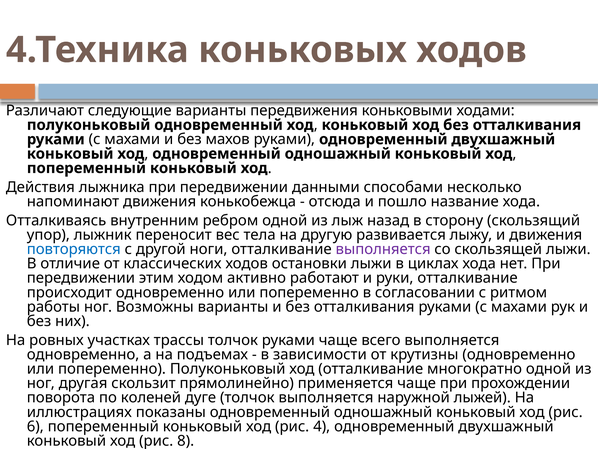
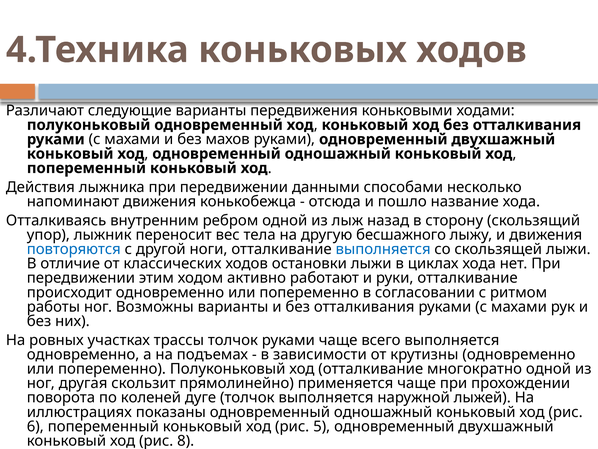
развивается: развивается -> бесшажного
выполняется at (383, 249) colour: purple -> blue
4: 4 -> 5
